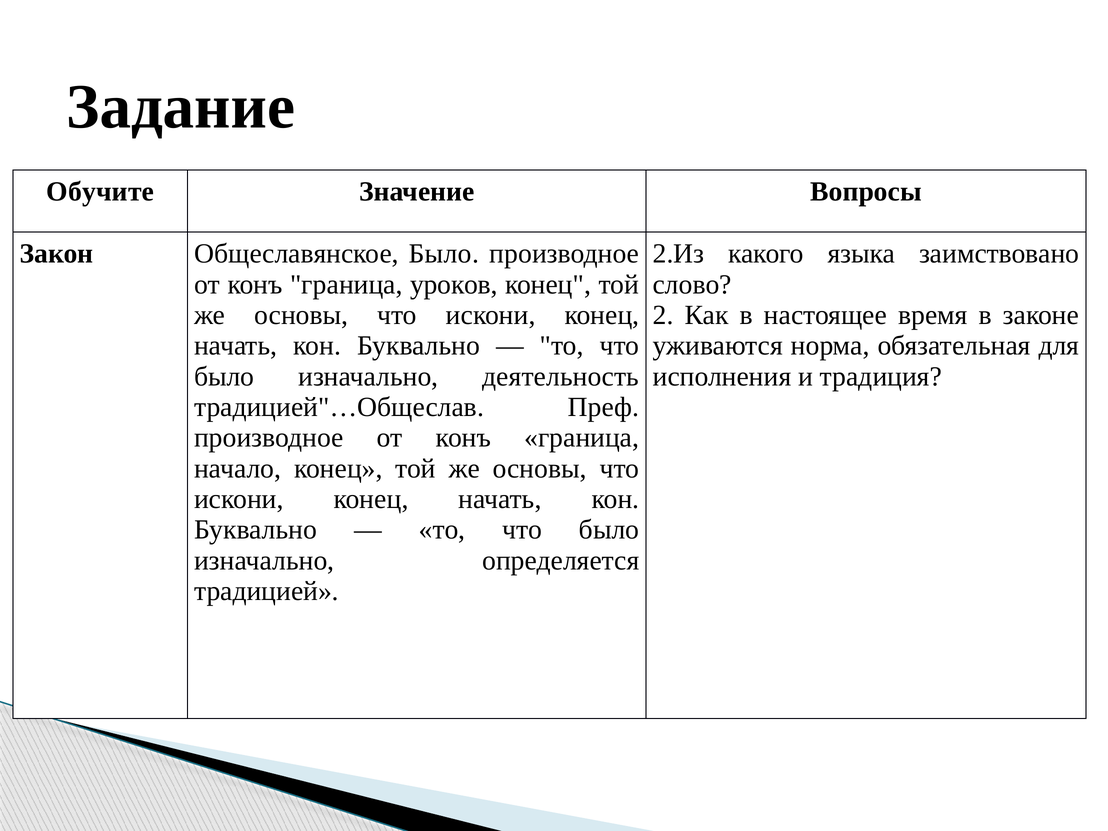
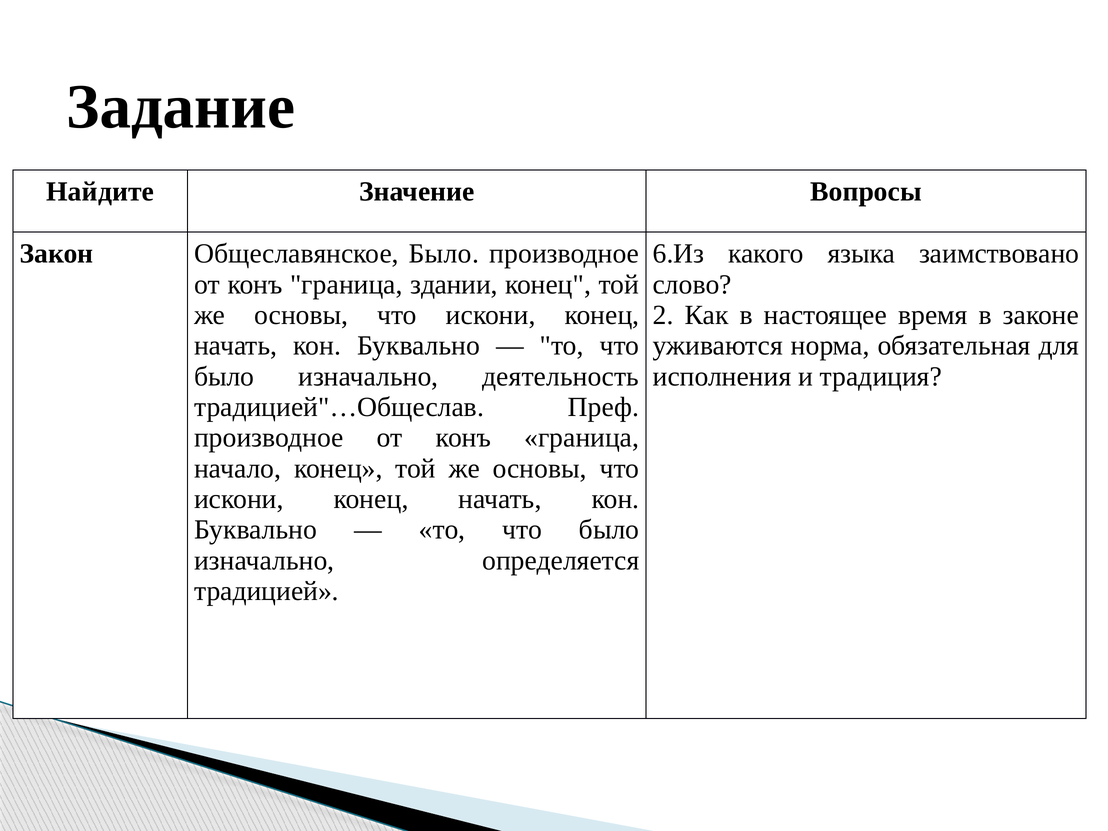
Обучите: Обучите -> Найдите
2.Из: 2.Из -> 6.Из
уроков: уроков -> здании
